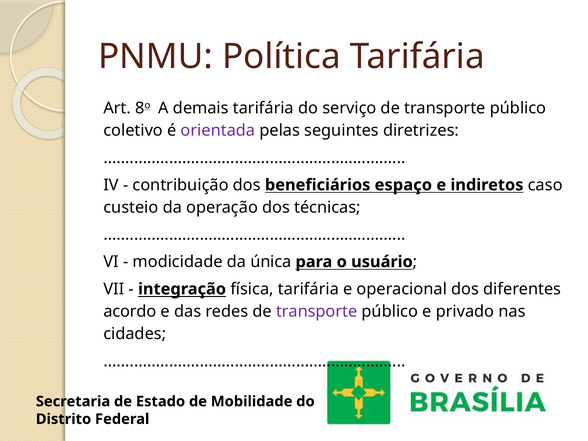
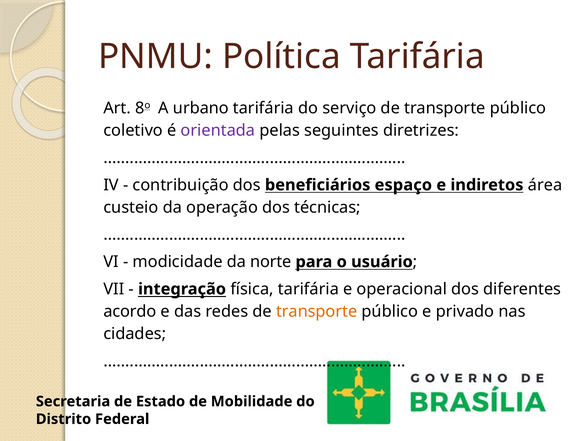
demais: demais -> urbano
caso: caso -> área
única: única -> norte
transporte at (317, 311) colour: purple -> orange
